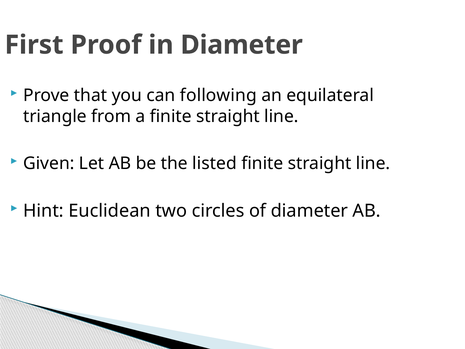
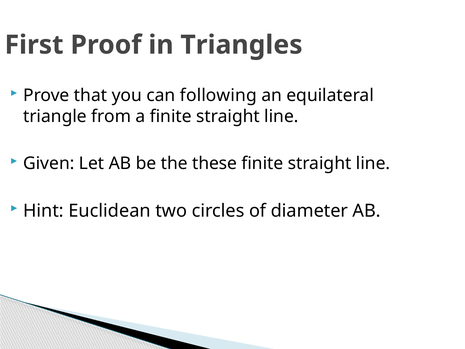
in Diameter: Diameter -> Triangles
listed: listed -> these
